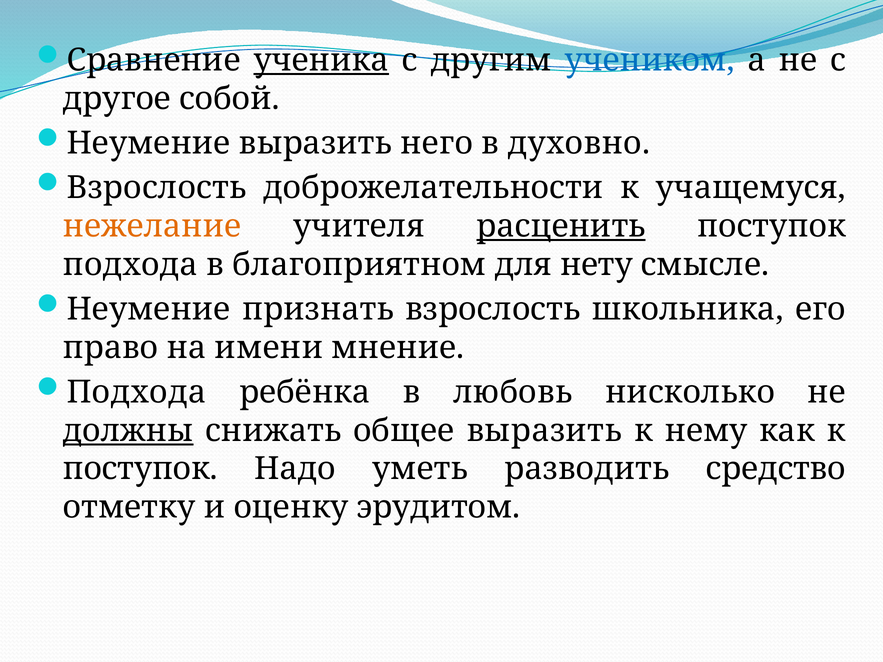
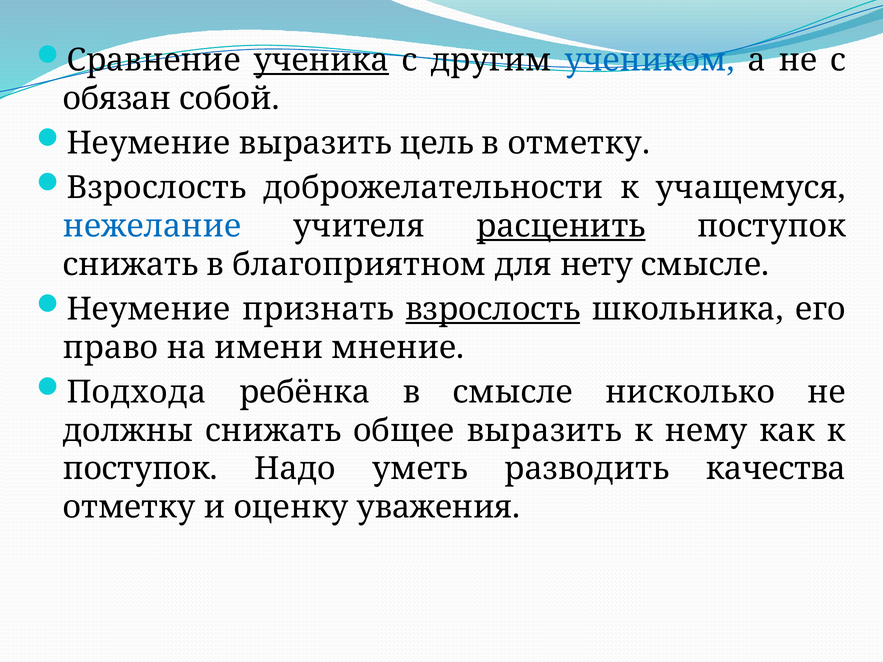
другое: другое -> обязан
него: него -> цель
в духовно: духовно -> отметку
нежелание colour: orange -> blue
подхода at (130, 265): подхода -> снижать
взрослость at (493, 309) underline: none -> present
в любовь: любовь -> смысле
должны underline: present -> none
средство: средство -> качества
эрудитом: эрудитом -> уважения
